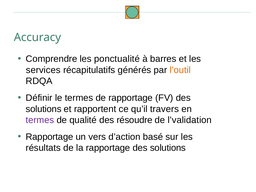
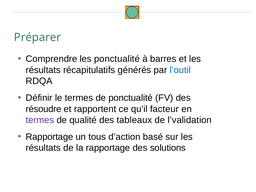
Accuracy: Accuracy -> Préparer
services at (43, 70): services -> résultats
l’outil colour: orange -> blue
de rapportage: rapportage -> ponctualité
solutions at (44, 109): solutions -> résoudre
travers: travers -> facteur
résoudre: résoudre -> tableaux
vers: vers -> tous
